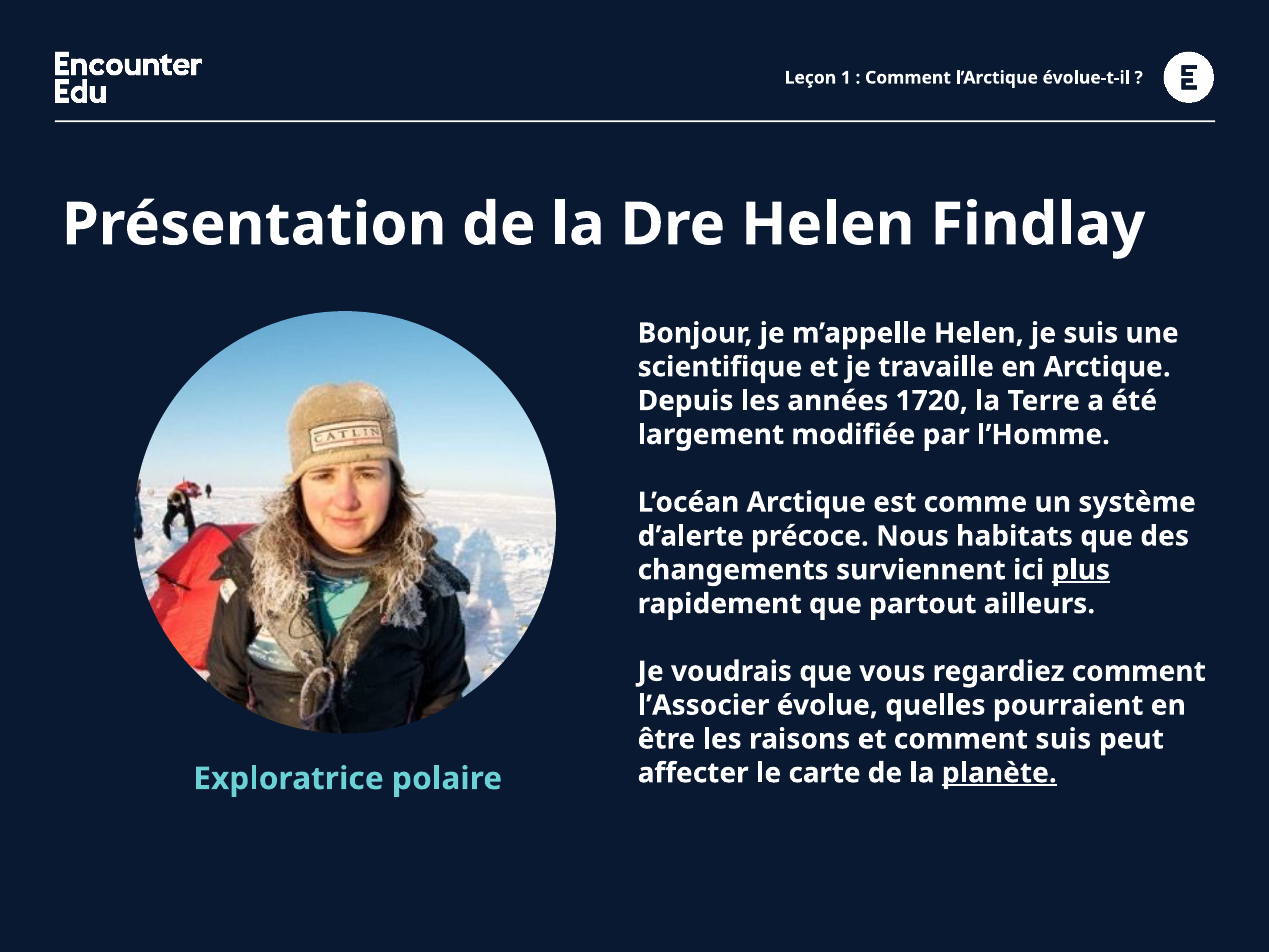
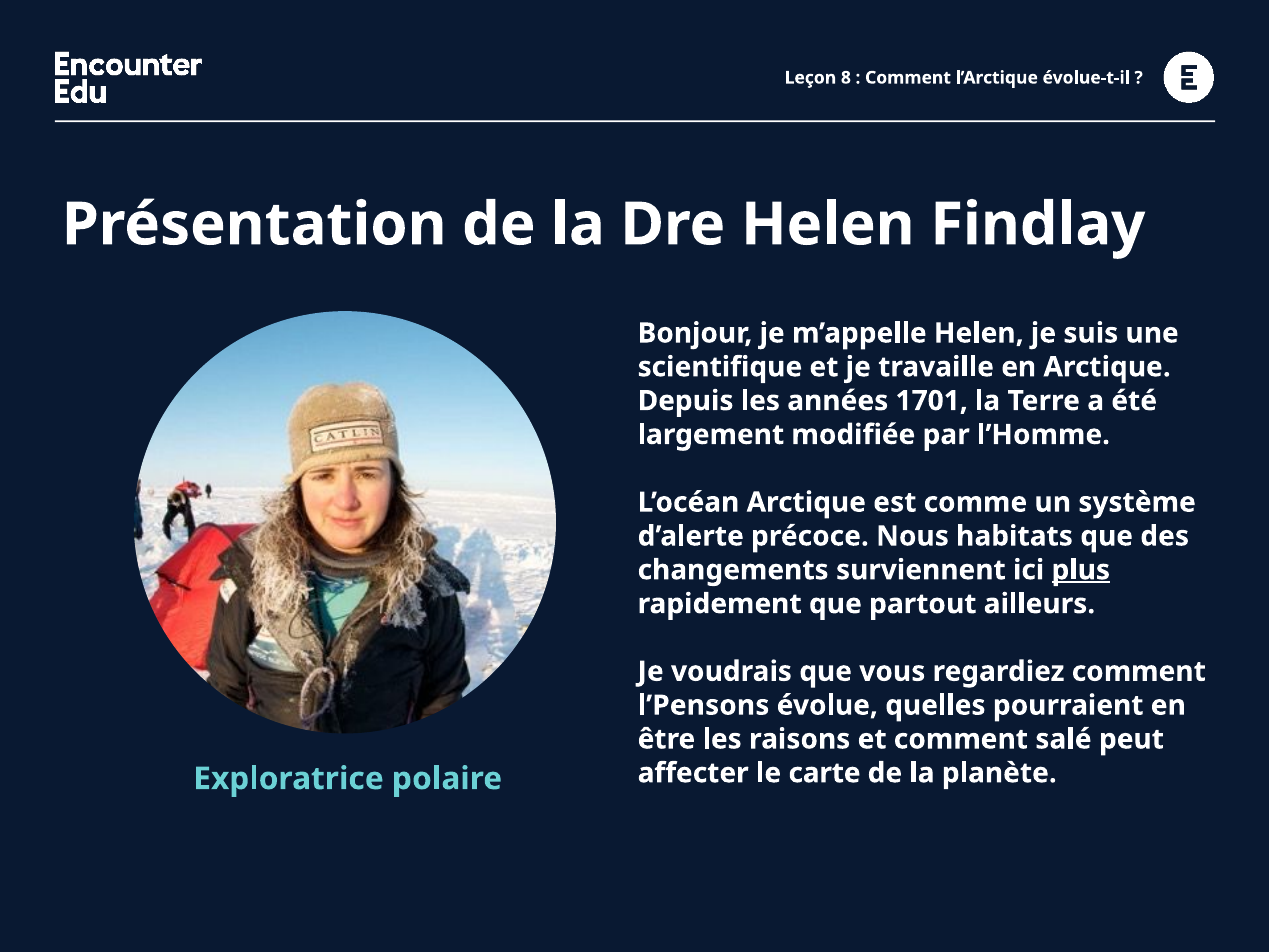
1: 1 -> 8
1720: 1720 -> 1701
l’Associer: l’Associer -> l’Pensons
comment suis: suis -> salé
planète underline: present -> none
